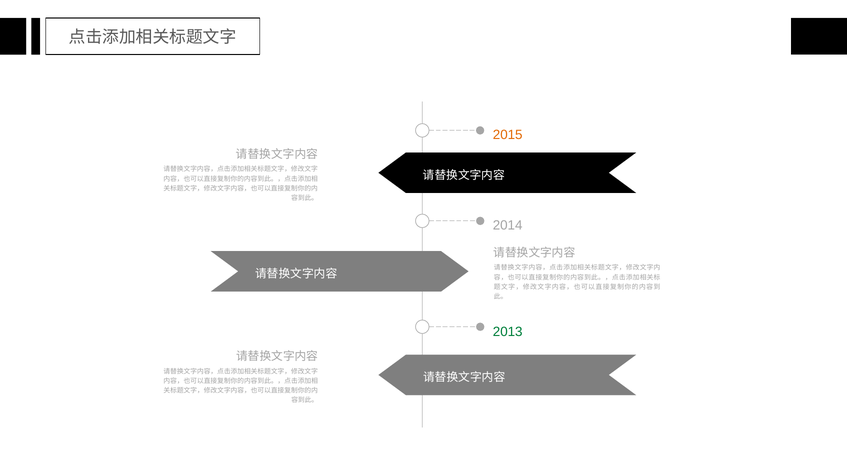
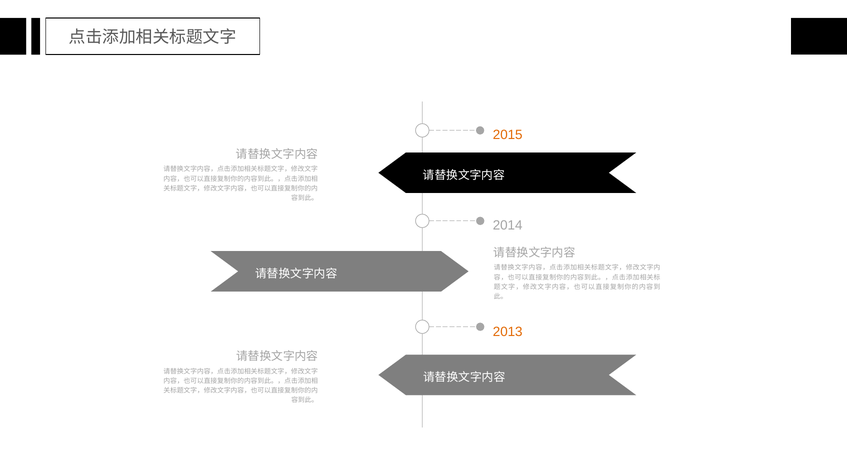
2013 colour: green -> orange
